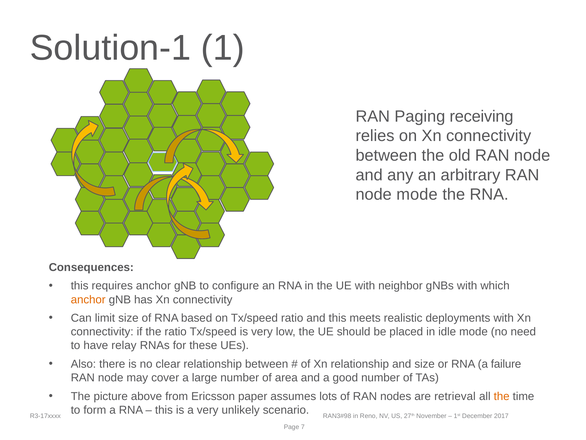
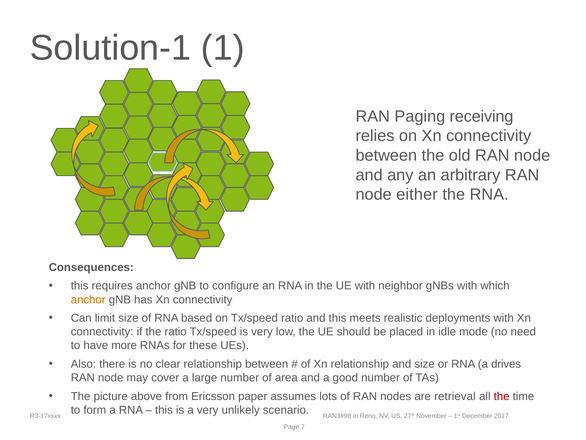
node mode: mode -> either
relay: relay -> more
failure: failure -> drives
the at (502, 396) colour: orange -> red
